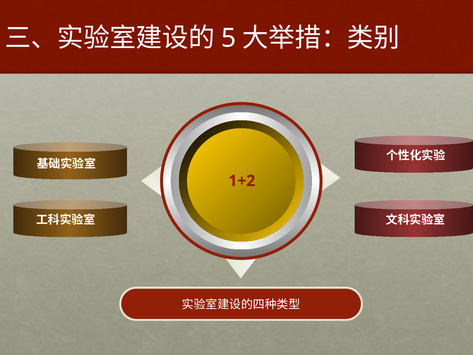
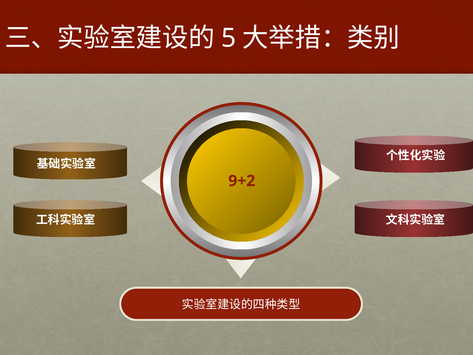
1+2: 1+2 -> 9+2
